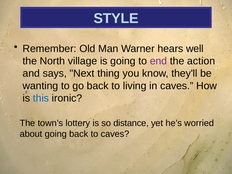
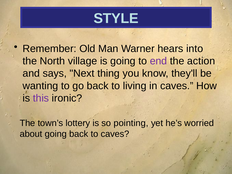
well: well -> into
this colour: blue -> purple
distance: distance -> pointing
